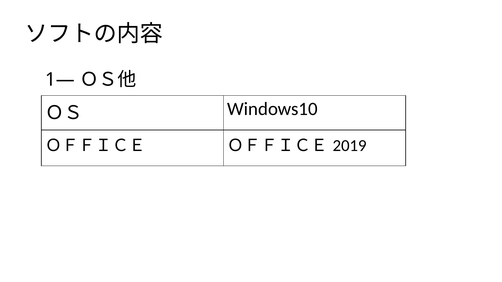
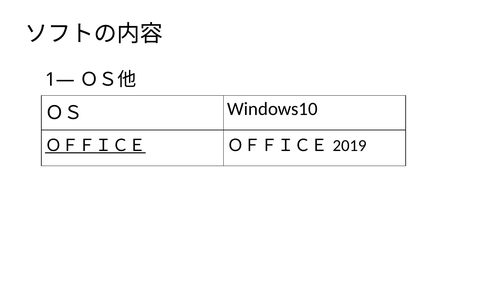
ＯＦＦＩＣＥ at (95, 146) underline: none -> present
